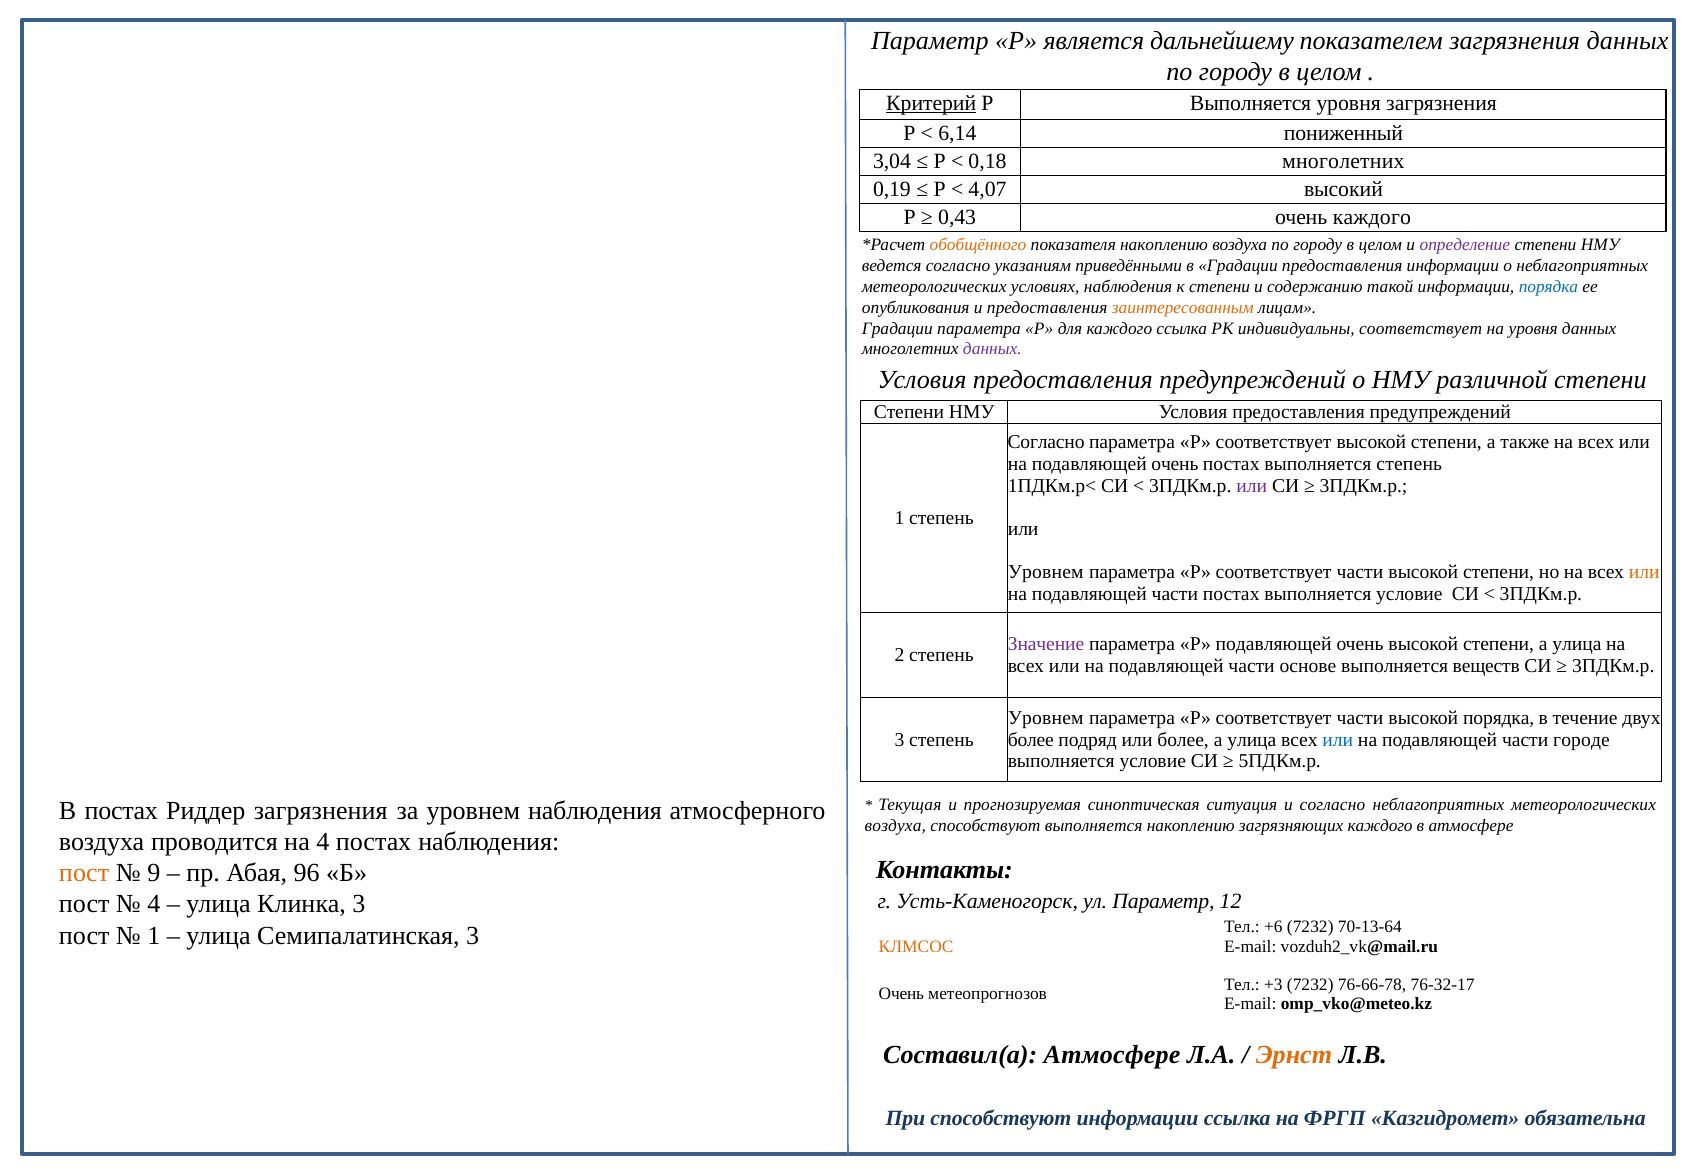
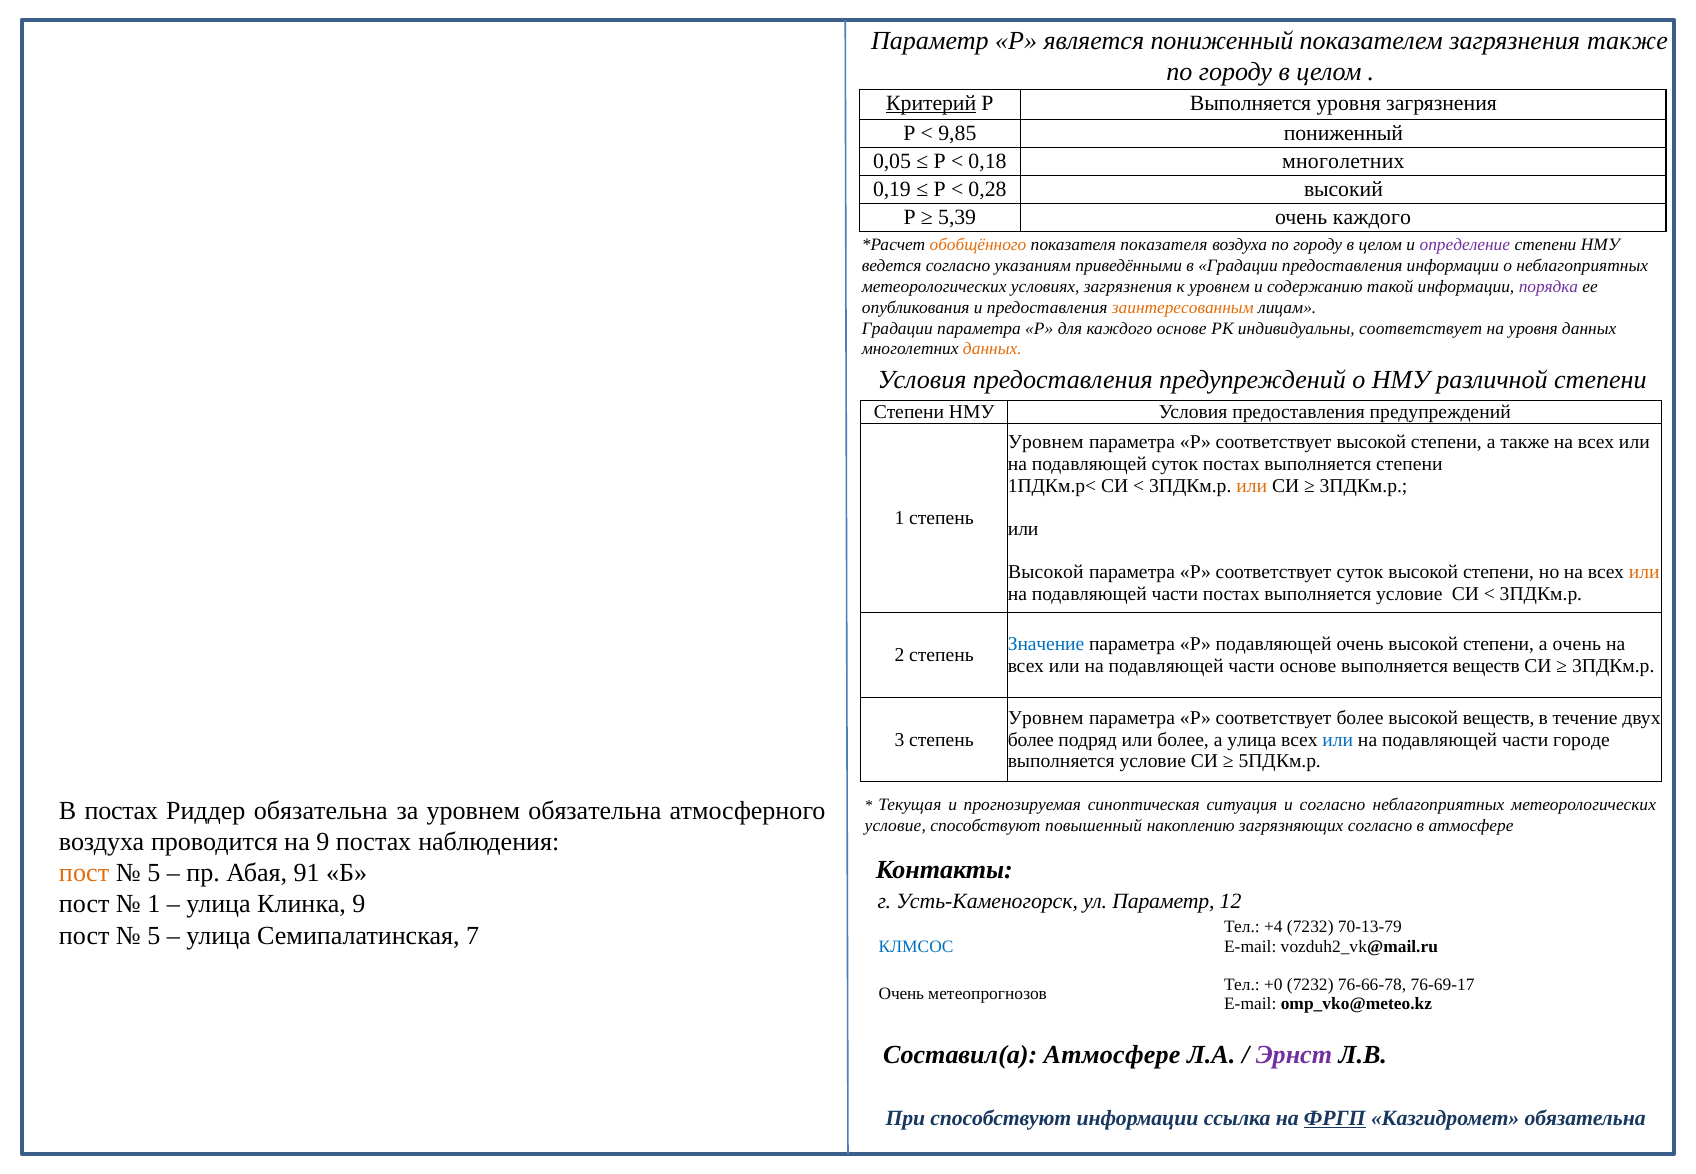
является дальнейшему: дальнейшему -> пониженный
загрязнения данных: данных -> также
6,14: 6,14 -> 9,85
3,04: 3,04 -> 0,05
4,07: 4,07 -> 0,28
0,43: 0,43 -> 5,39
показателя накоплению: накоплению -> показателя
условиях наблюдения: наблюдения -> загрязнения
к степени: степени -> уровнем
порядка at (1548, 287) colour: blue -> purple
каждого ссылка: ссылка -> основе
данных at (992, 349) colour: purple -> orange
Согласно at (1046, 442): Согласно -> Уровнем
на подавляющей очень: очень -> суток
выполняется степень: степень -> степени
или at (1252, 486) colour: purple -> orange
Уровнем at (1046, 573): Уровнем -> Высокой
части at (1360, 573): части -> суток
Значение colour: purple -> blue
степени а улица: улица -> очень
части at (1360, 718): части -> более
высокой порядка: порядка -> веществ
Риддер загрязнения: загрязнения -> обязательна
уровнем наблюдения: наблюдения -> обязательна
воздуха at (895, 826): воздуха -> условие
способствуют выполняется: выполняется -> повышенный
загрязняющих каждого: каждого -> согласно
на 4: 4 -> 9
9 at (154, 873): 9 -> 5
96: 96 -> 91
4 at (154, 904): 4 -> 1
Клинка 3: 3 -> 9
+6: +6 -> +4
70-13-64: 70-13-64 -> 70-13-79
1 at (154, 936): 1 -> 5
Семипалатинская 3: 3 -> 7
КЛМСОС colour: orange -> blue
+3: +3 -> +0
76-32-17: 76-32-17 -> 76-69-17
Эрнст colour: orange -> purple
ФРГП underline: none -> present
